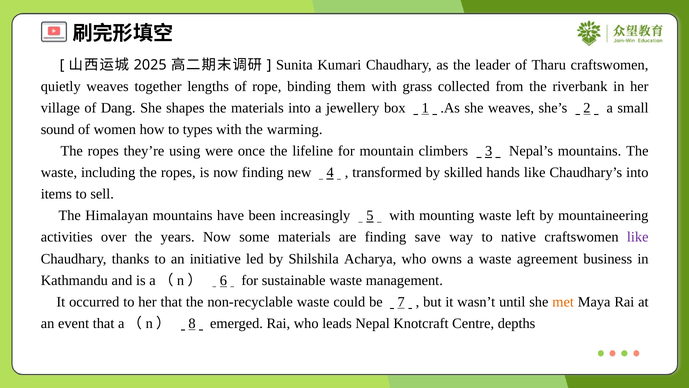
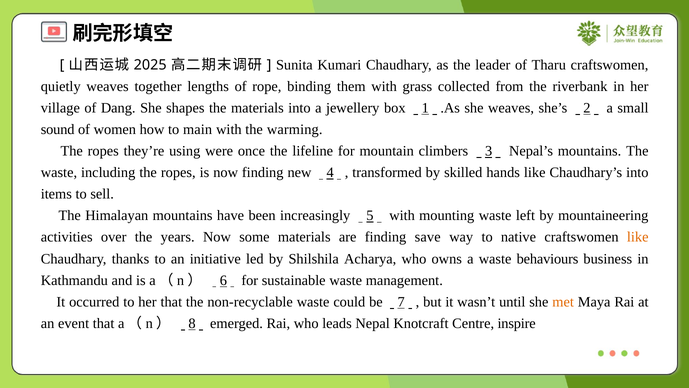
types: types -> main
like at (638, 237) colour: purple -> orange
agreement: agreement -> behaviours
depths: depths -> inspire
